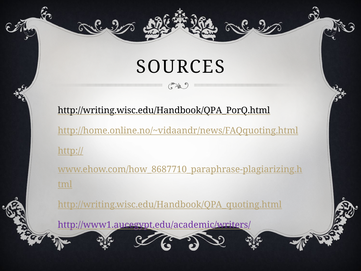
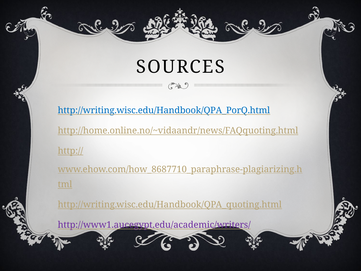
http://writing.wisc.edu/Handbook/QPA_PorQ.html colour: black -> blue
